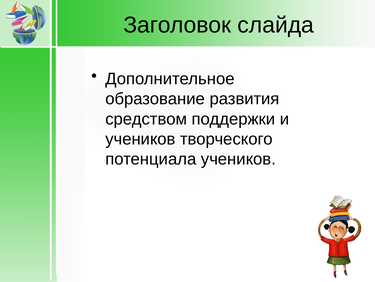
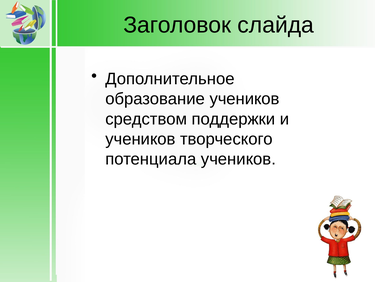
образование развития: развития -> учеников
